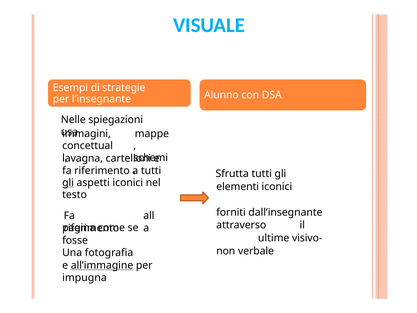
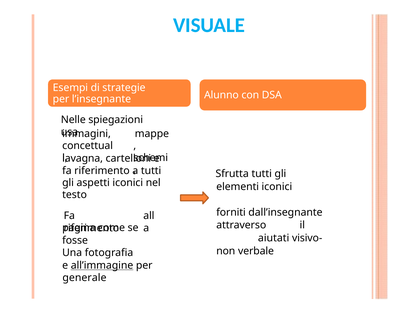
gli at (68, 183) underline: present -> none
ultime: ultime -> aiutati
impugna: impugna -> generale
